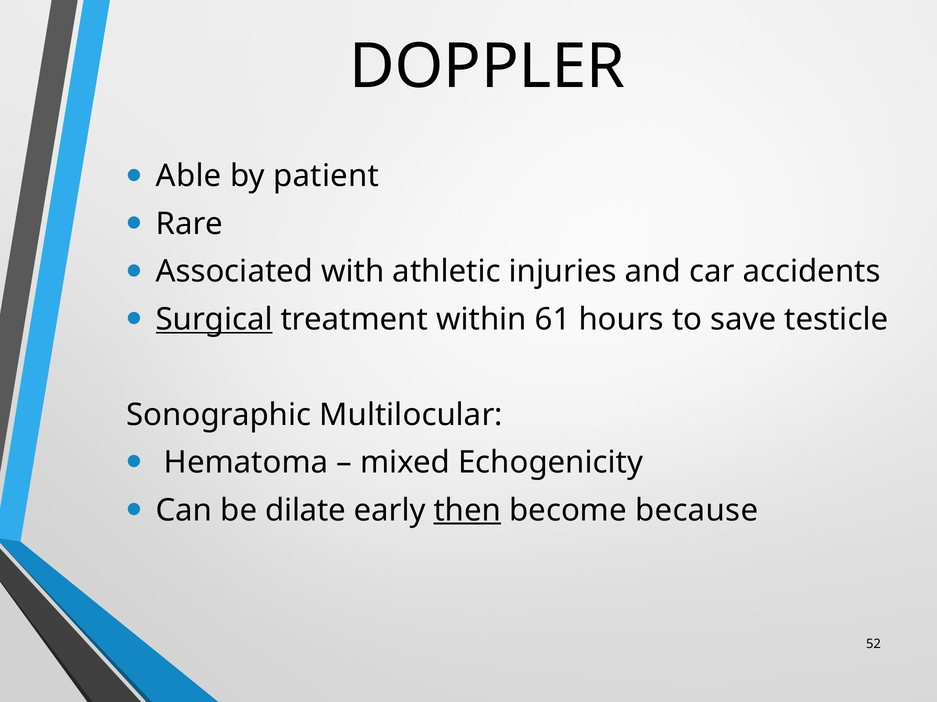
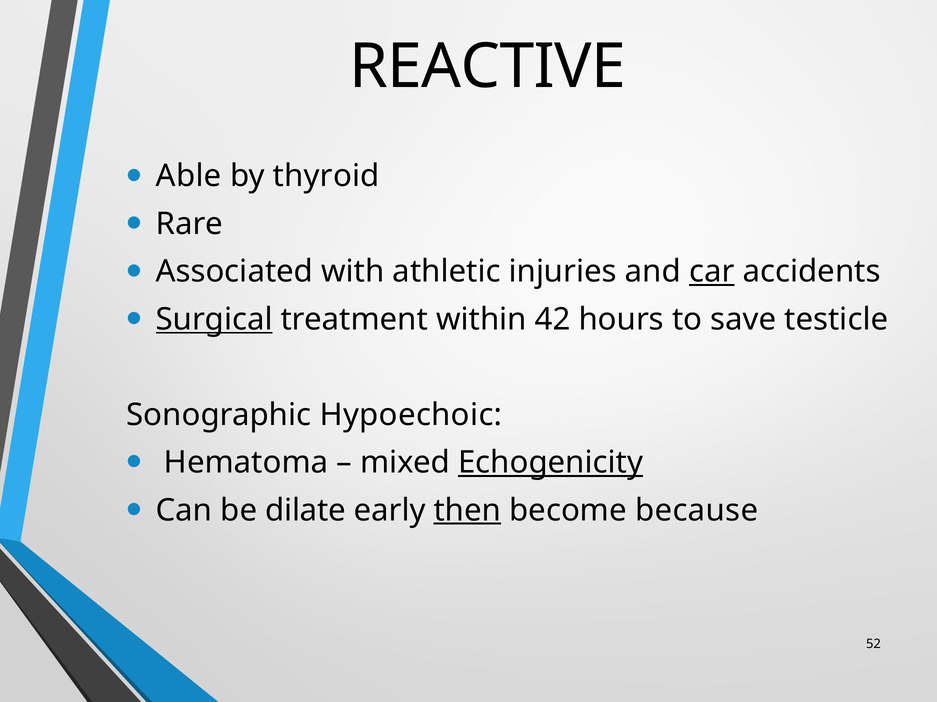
DOPPLER: DOPPLER -> REACTIVE
patient: patient -> thyroid
car underline: none -> present
61: 61 -> 42
Multilocular: Multilocular -> Hypoechoic
Echogenicity underline: none -> present
